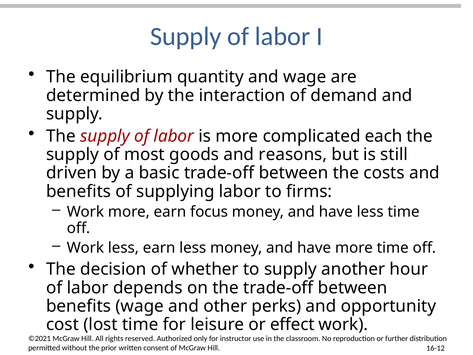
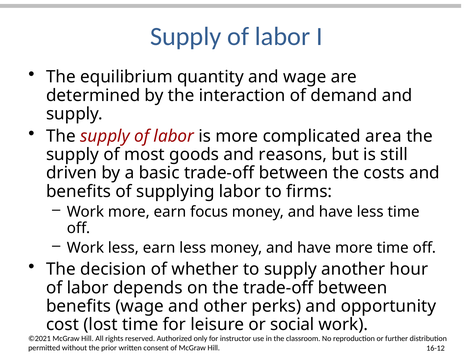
each: each -> area
effect: effect -> social
